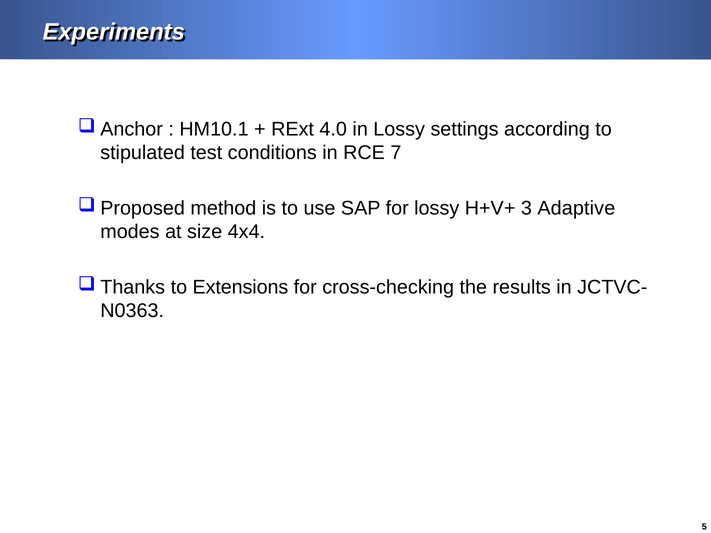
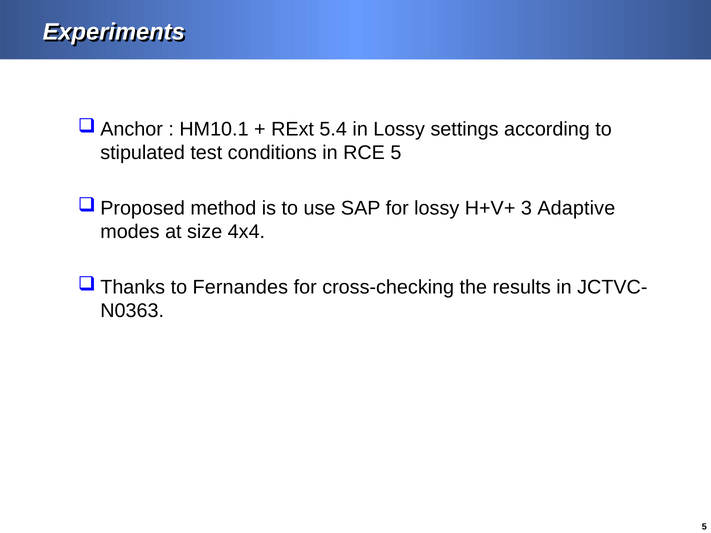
4.0: 4.0 -> 5.4
RCE 7: 7 -> 5
Extensions: Extensions -> Fernandes
